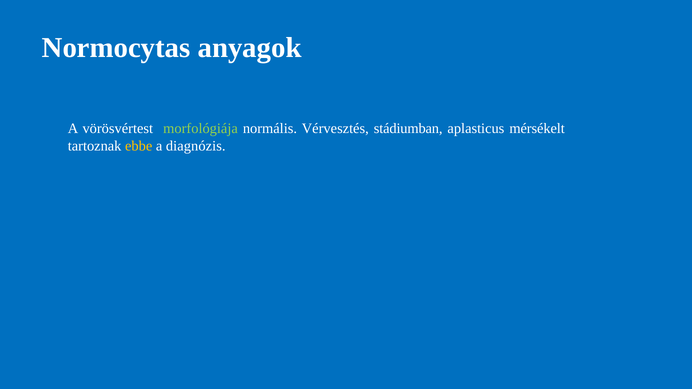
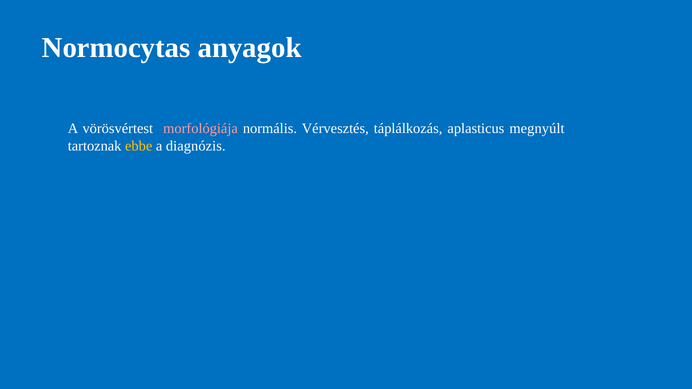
morfológiája colour: light green -> pink
stádiumban: stádiumban -> táplálkozás
mérsékelt: mérsékelt -> megnyúlt
